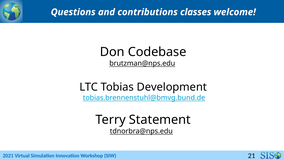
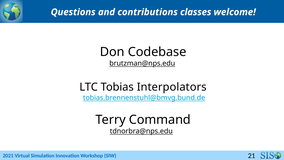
Development: Development -> Interpolators
Statement: Statement -> Command
